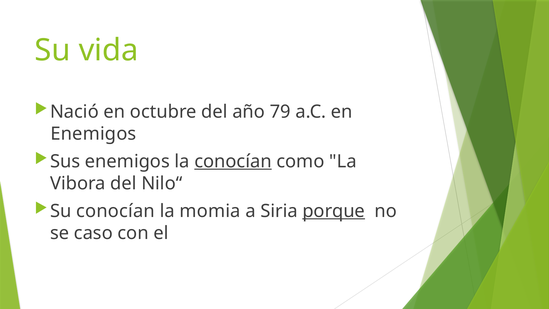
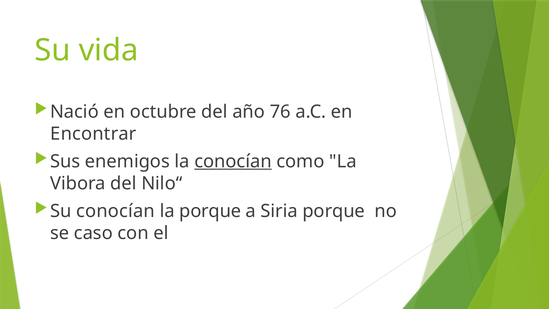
79: 79 -> 76
Enemigos at (93, 134): Enemigos -> Encontrar
la momia: momia -> porque
porque at (334, 211) underline: present -> none
